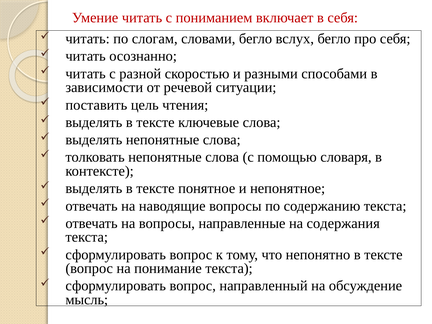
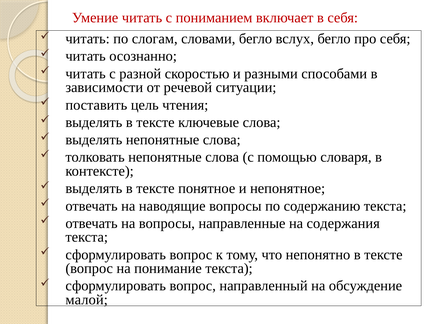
мысль: мысль -> малой
